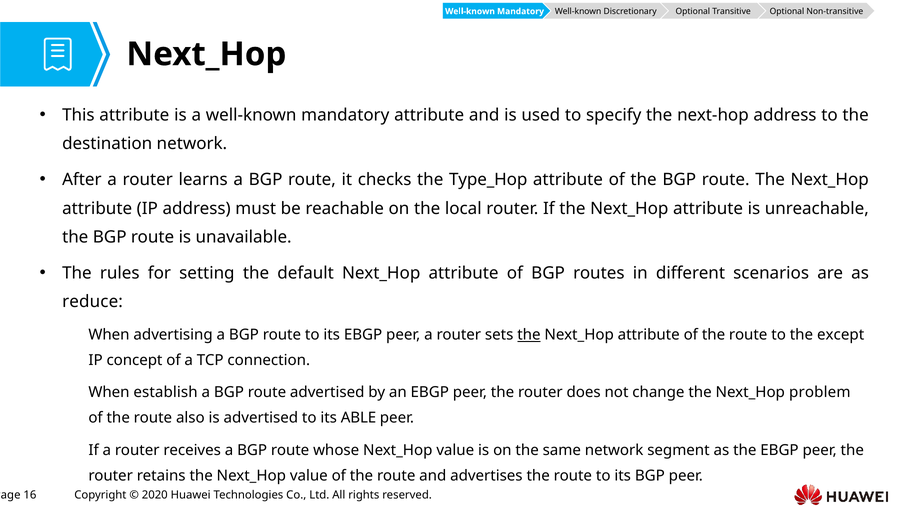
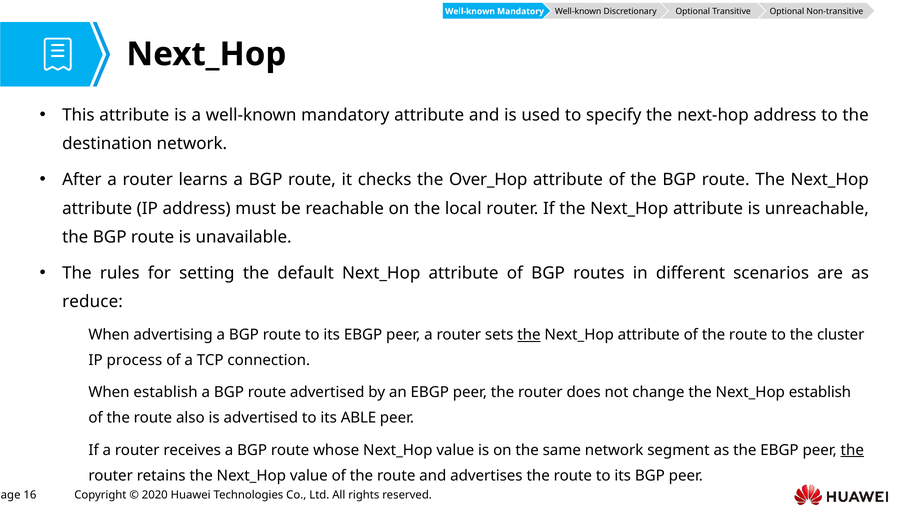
Type_Hop: Type_Hop -> Over_Hop
except: except -> cluster
concept: concept -> process
Next_Hop problem: problem -> establish
the at (852, 450) underline: none -> present
